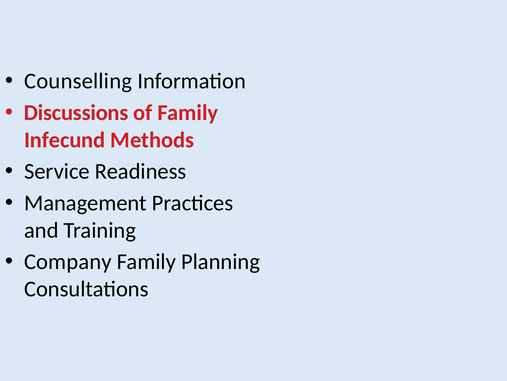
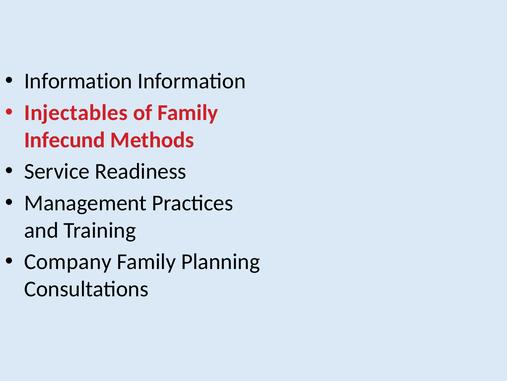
Counselling at (78, 81): Counselling -> Information
Discussions: Discussions -> Injectables
